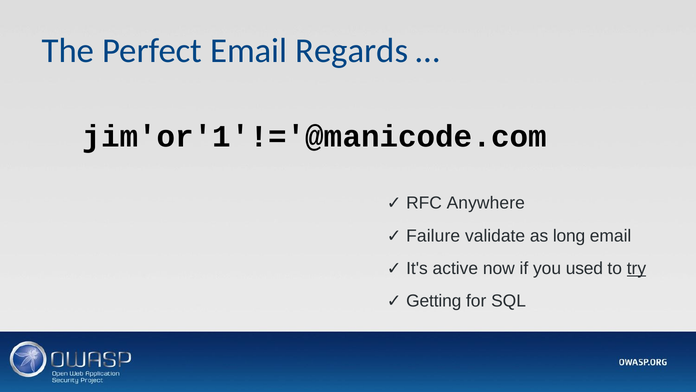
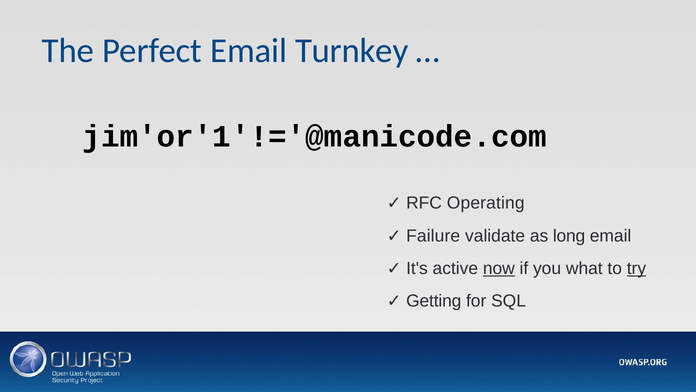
Regards: Regards -> Turnkey
Anywhere: Anywhere -> Operating
now underline: none -> present
used: used -> what
